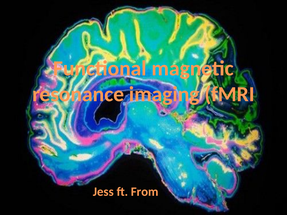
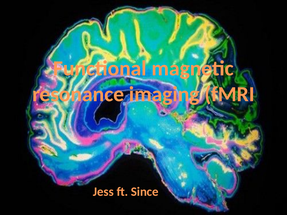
From: From -> Since
